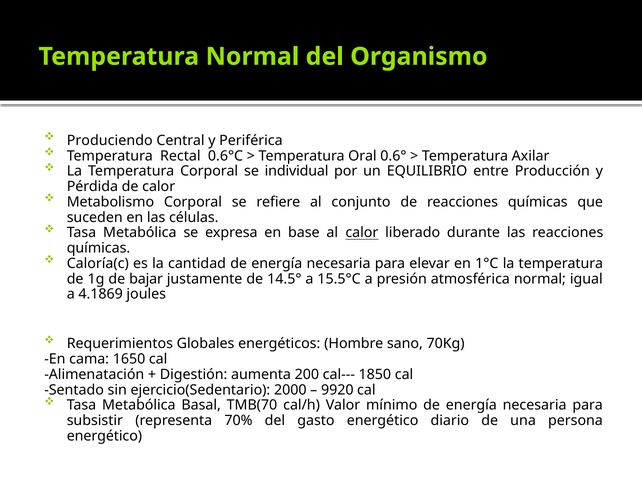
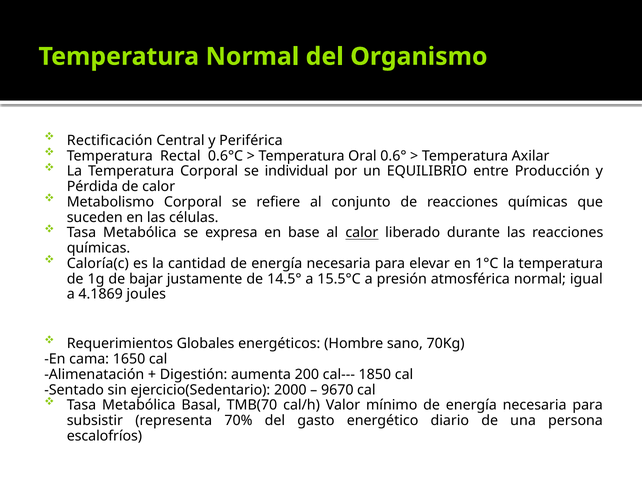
Produciendo: Produciendo -> Rectificación
9920: 9920 -> 9670
energético at (104, 437): energético -> escalofríos
